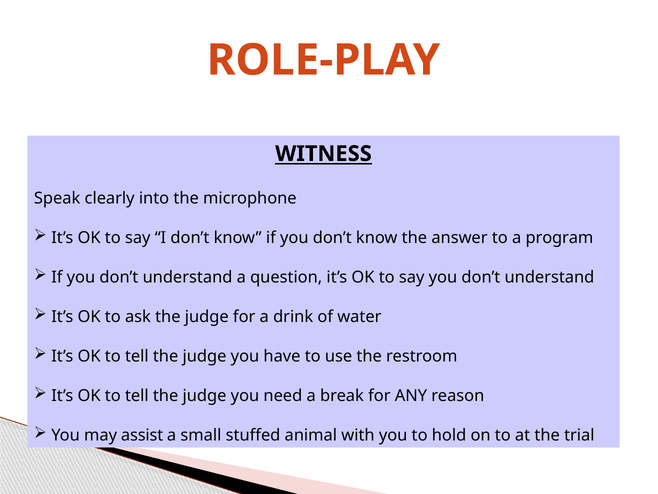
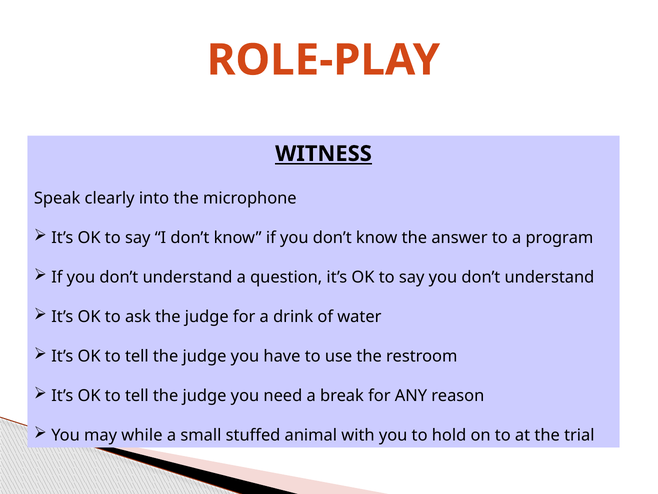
assist: assist -> while
